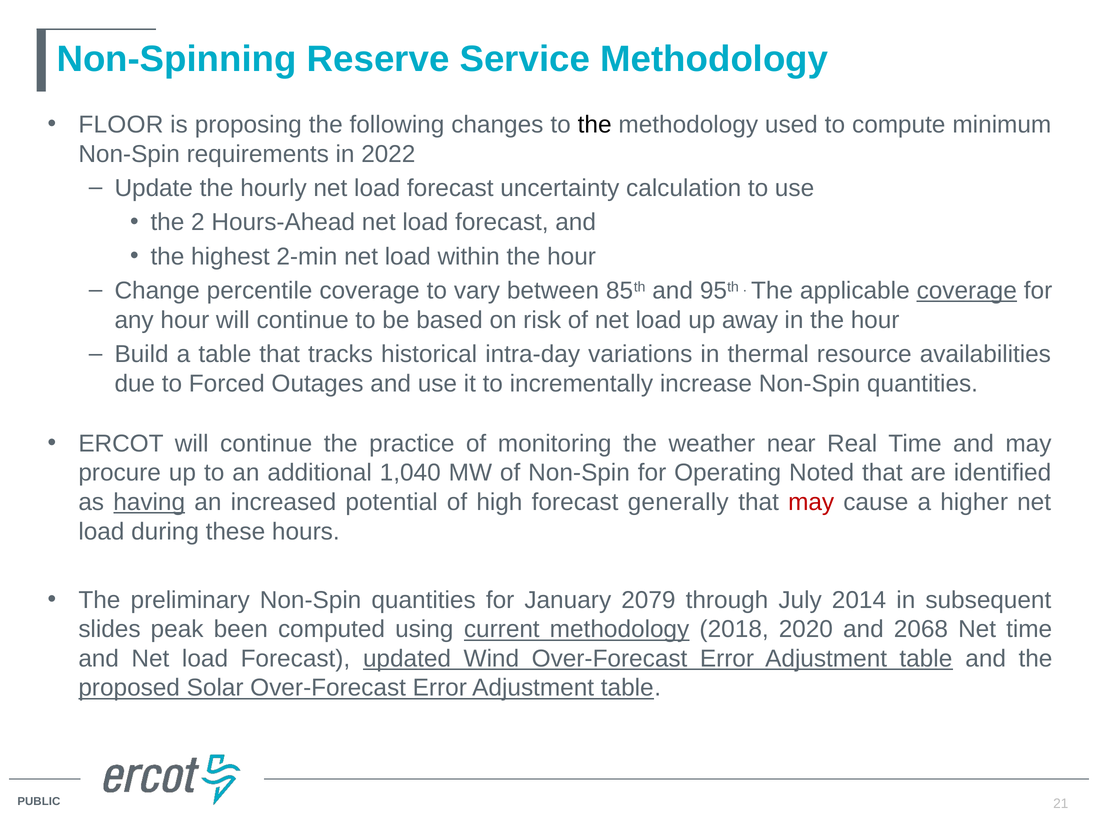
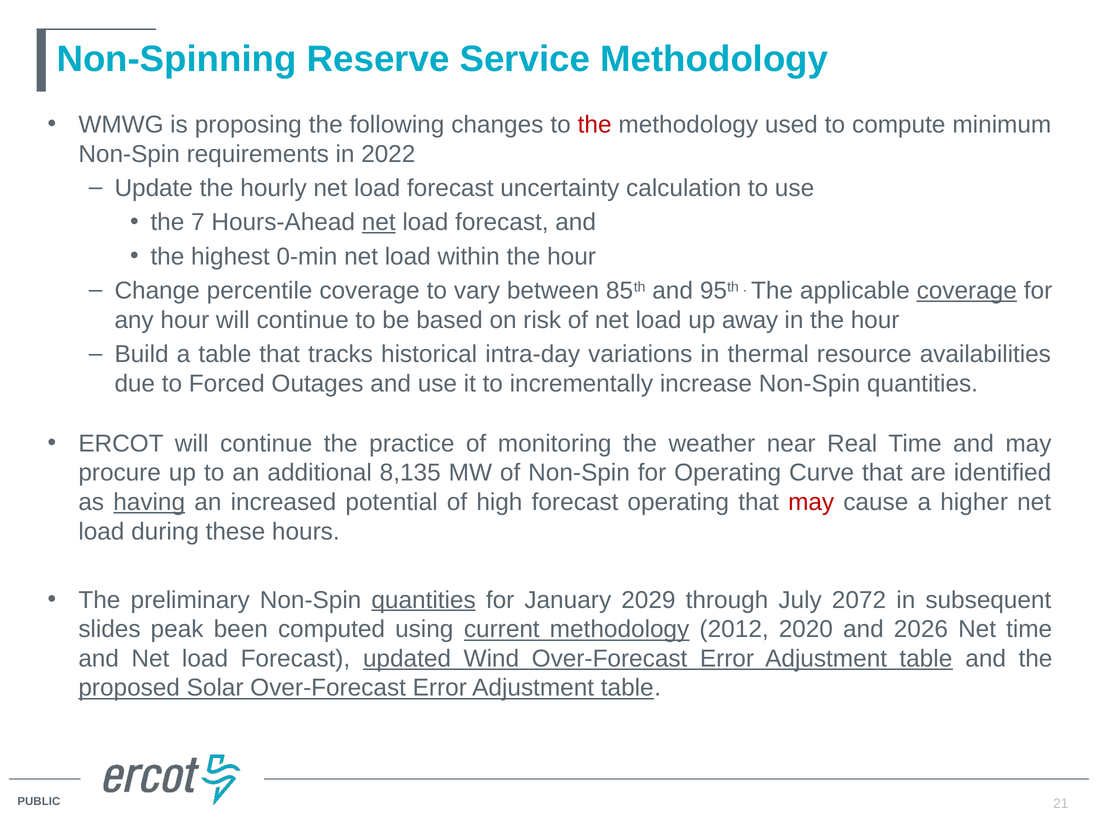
FLOOR: FLOOR -> WMWG
the at (595, 125) colour: black -> red
2: 2 -> 7
net at (379, 222) underline: none -> present
2-min: 2-min -> 0-min
1,040: 1,040 -> 8,135
Noted: Noted -> Curve
forecast generally: generally -> operating
quantities at (424, 600) underline: none -> present
2079: 2079 -> 2029
2014: 2014 -> 2072
2018: 2018 -> 2012
2068: 2068 -> 2026
